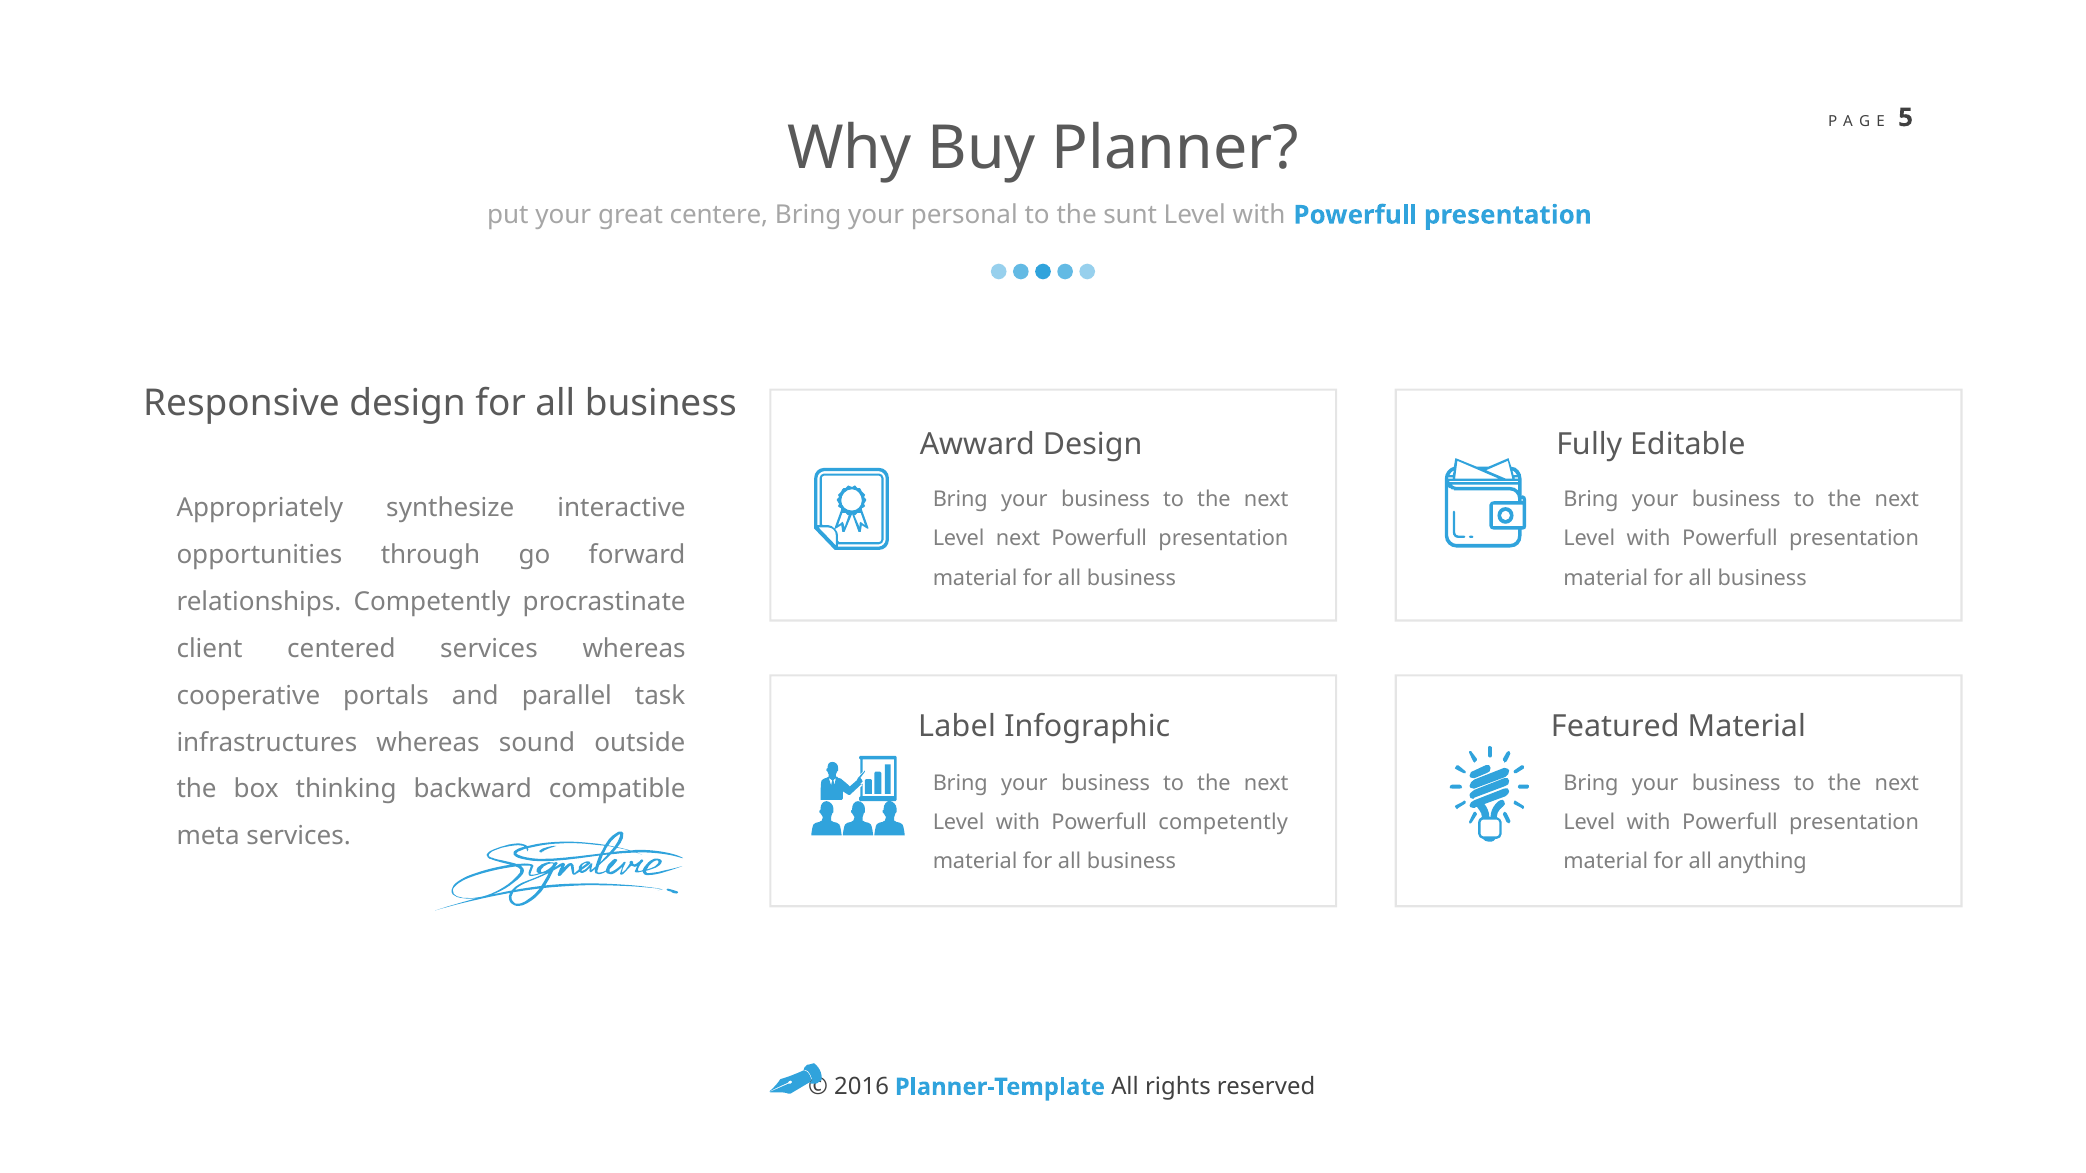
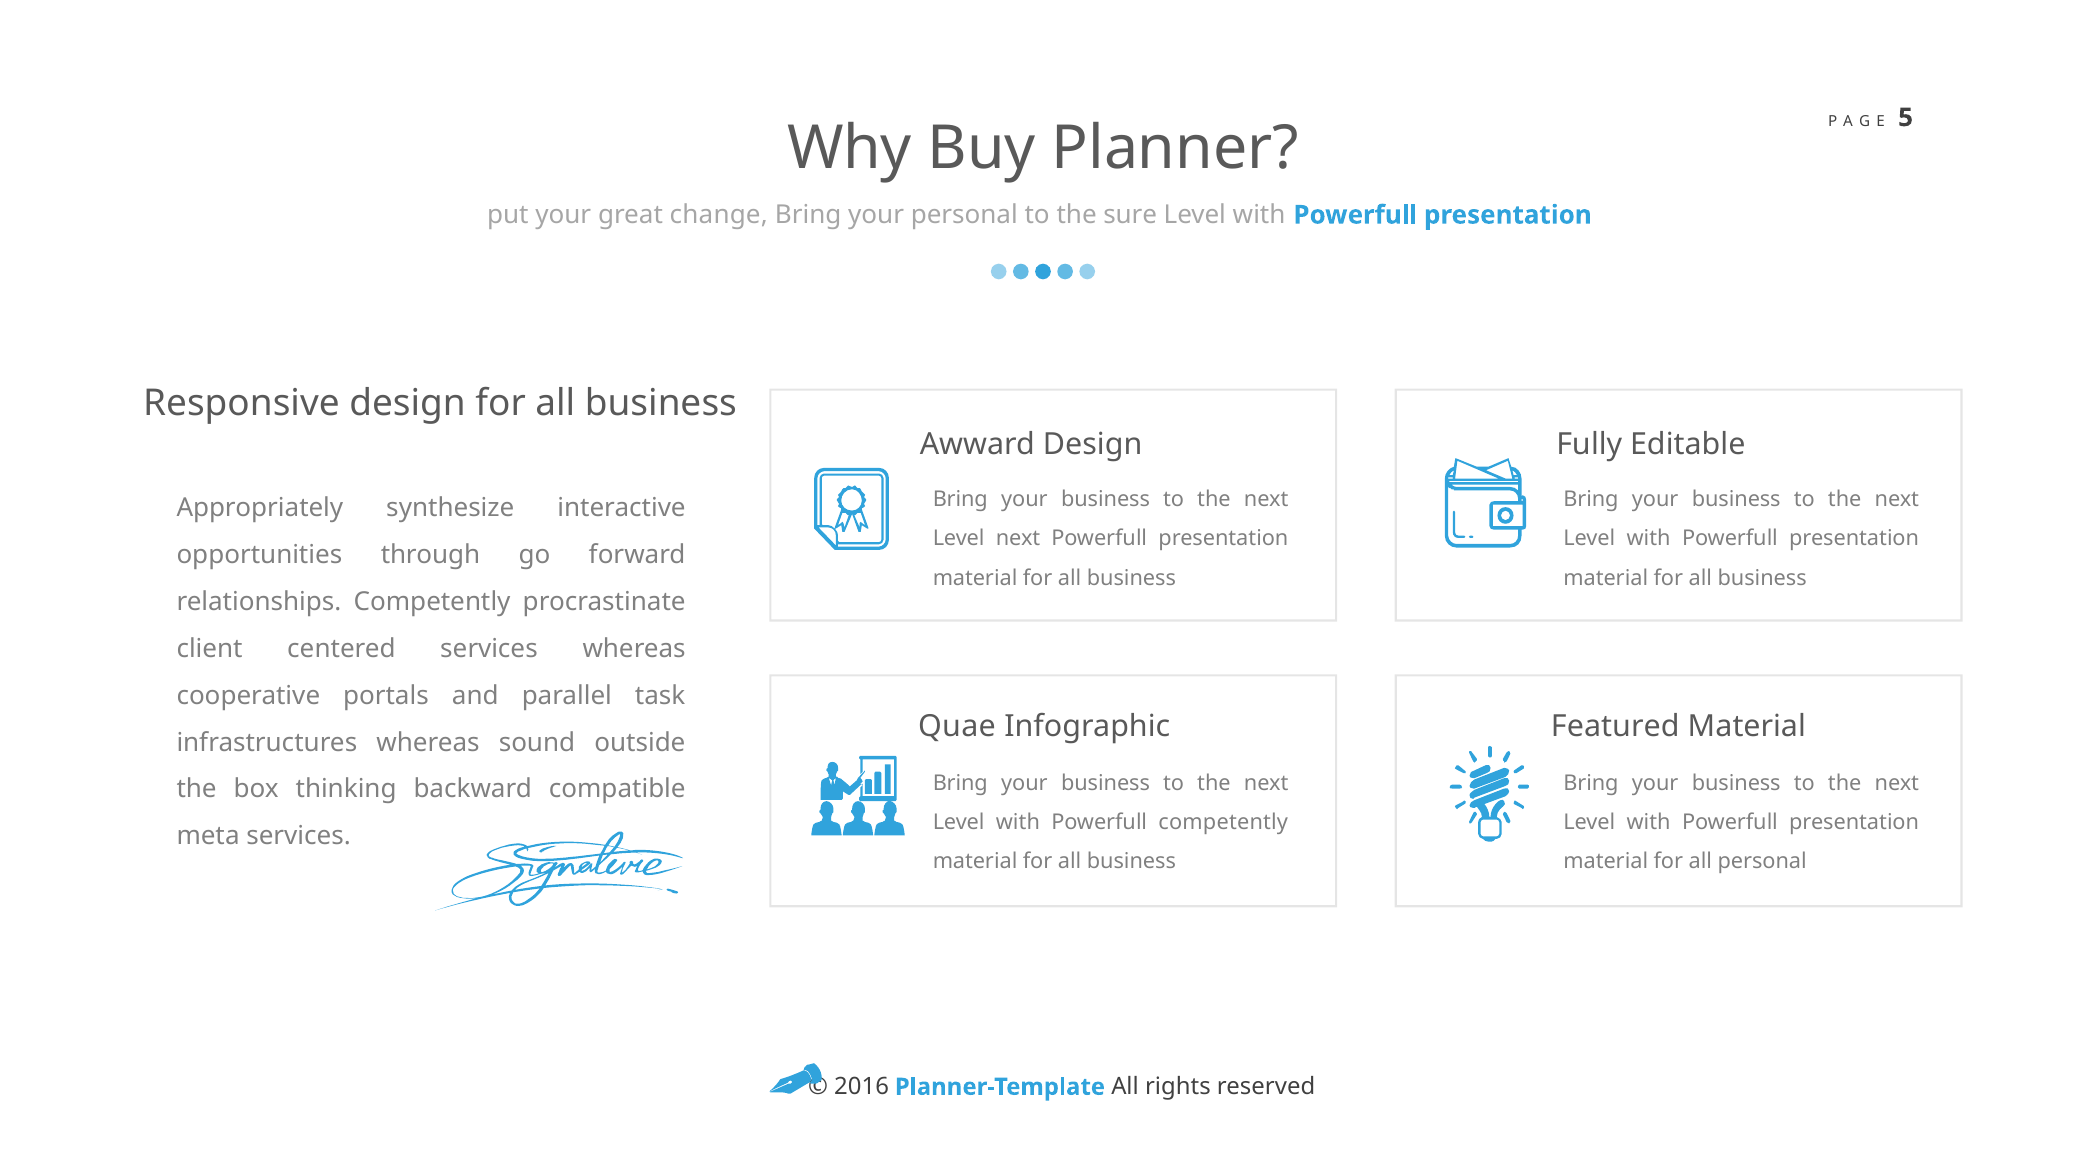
centere: centere -> change
sunt: sunt -> sure
Label: Label -> Quae
all anything: anything -> personal
